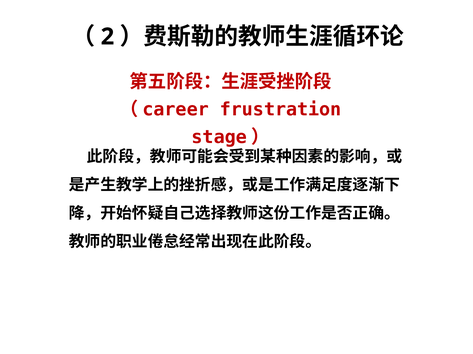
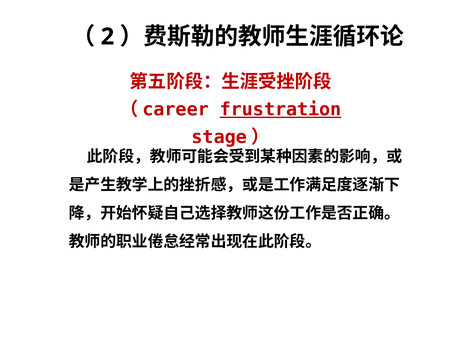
frustration underline: none -> present
